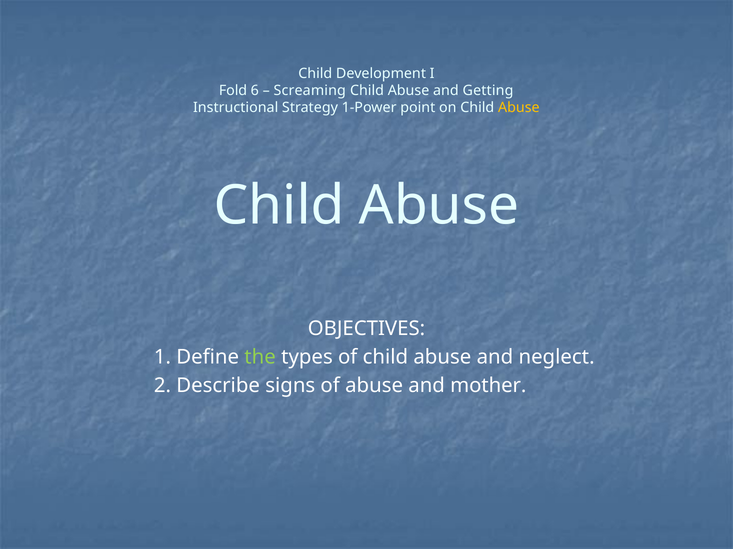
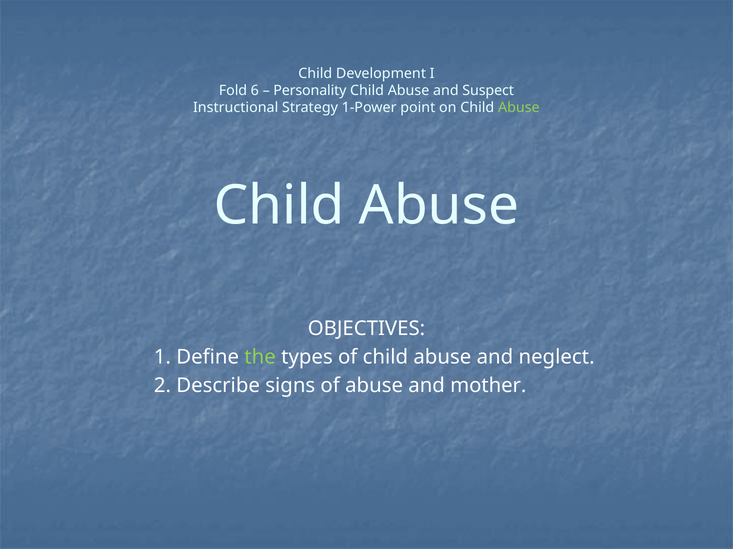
Screaming: Screaming -> Personality
Getting: Getting -> Suspect
Abuse at (519, 108) colour: yellow -> light green
